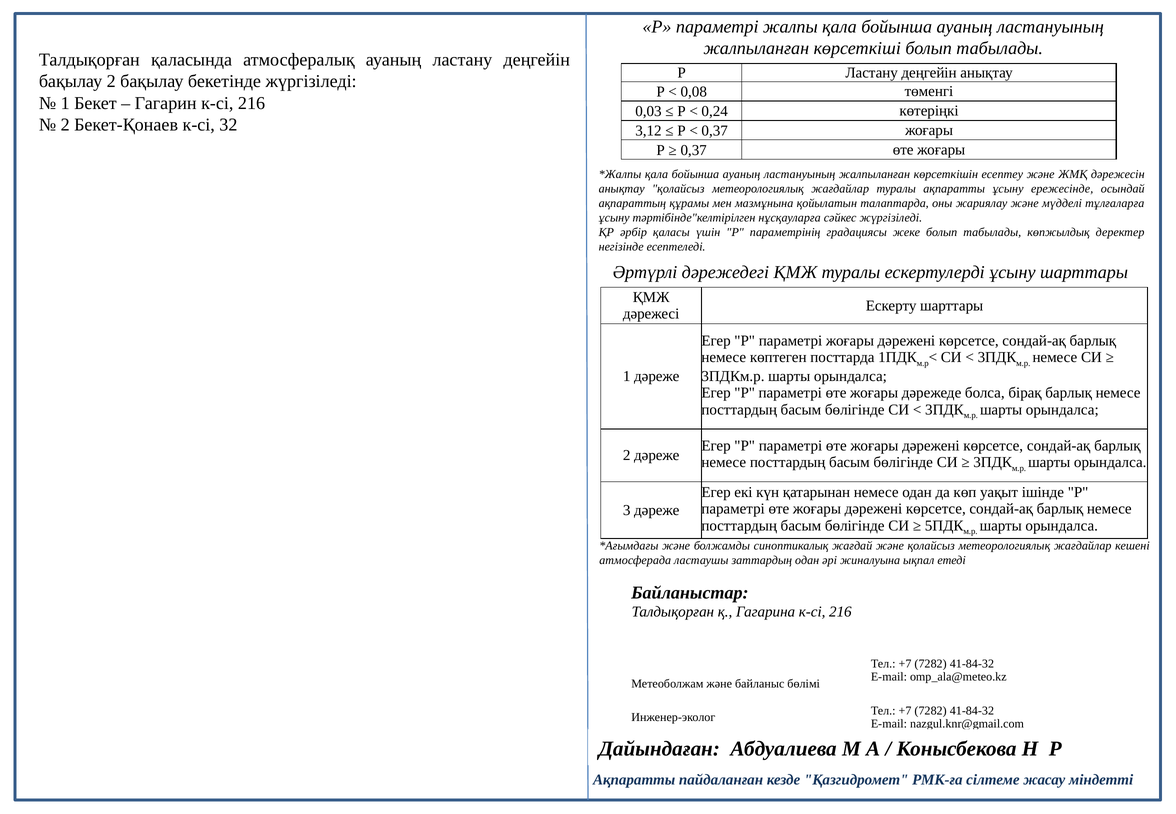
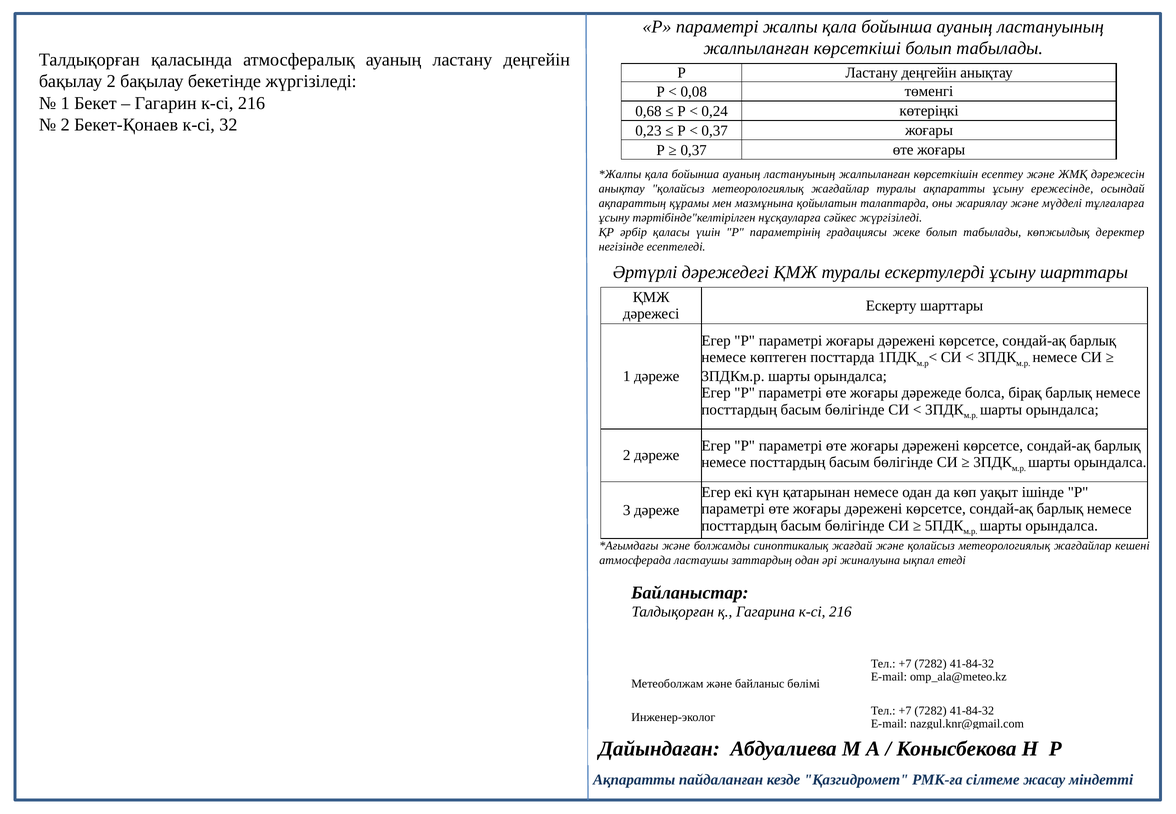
0,03: 0,03 -> 0,68
3,12: 3,12 -> 0,23
